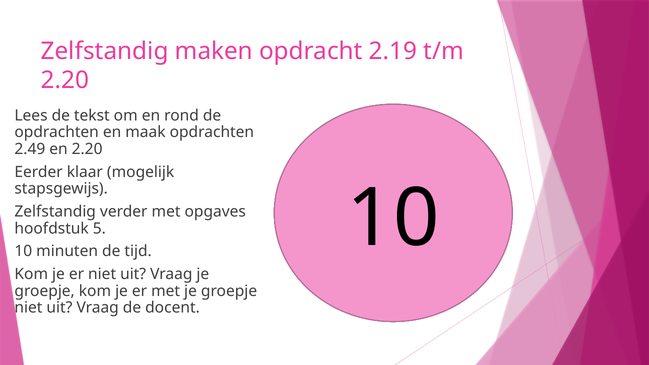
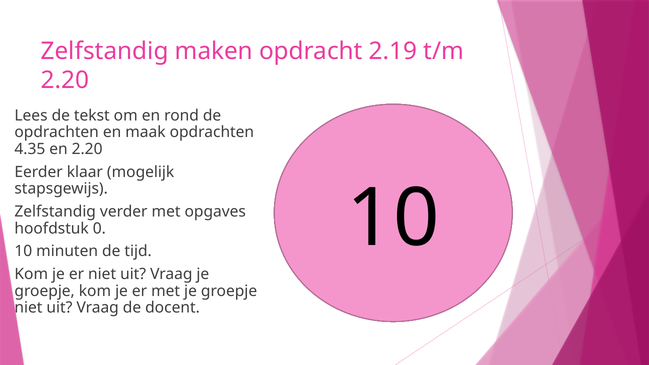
2.49: 2.49 -> 4.35
5: 5 -> 0
